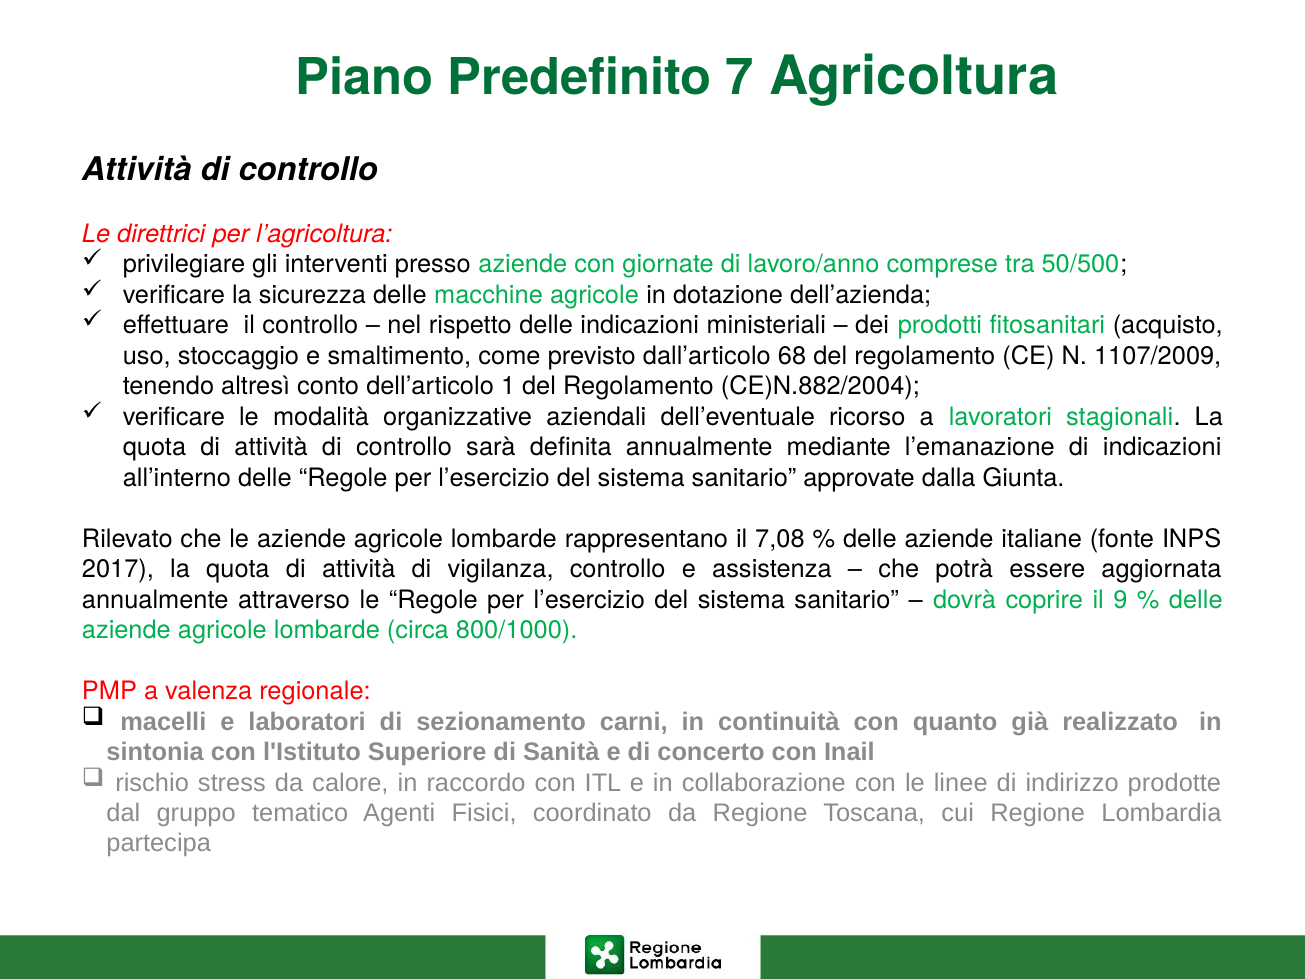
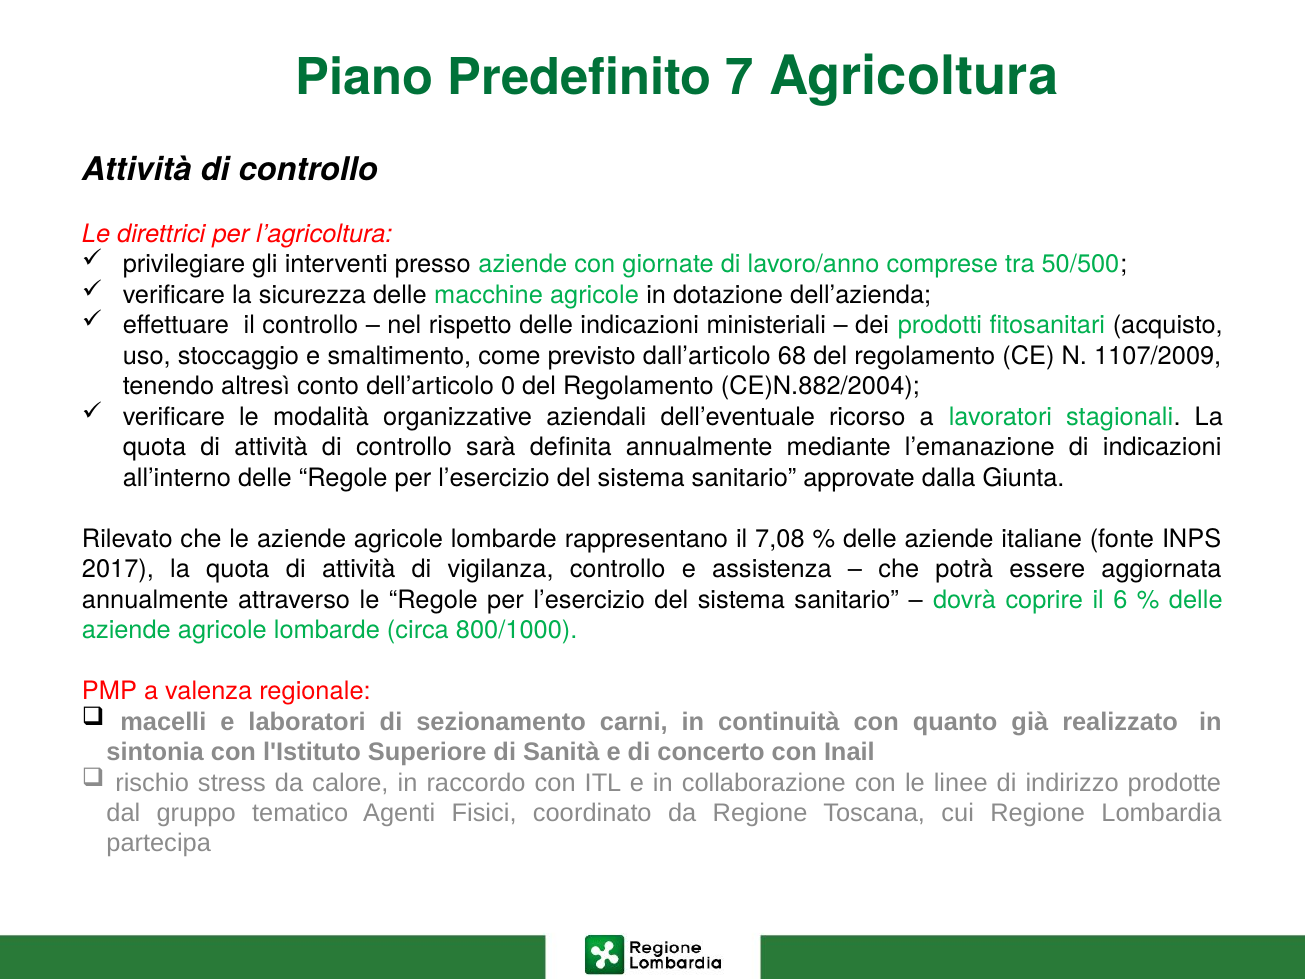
1: 1 -> 0
9: 9 -> 6
